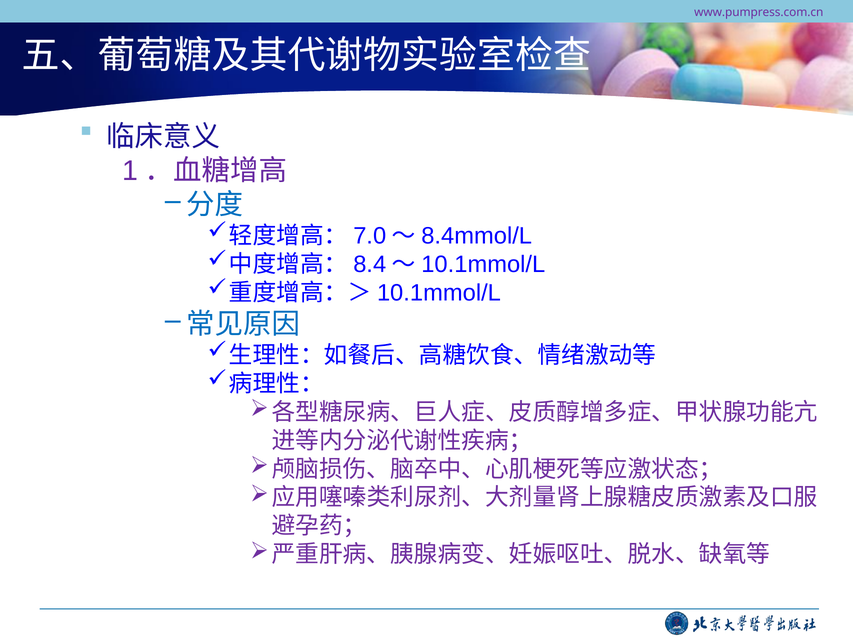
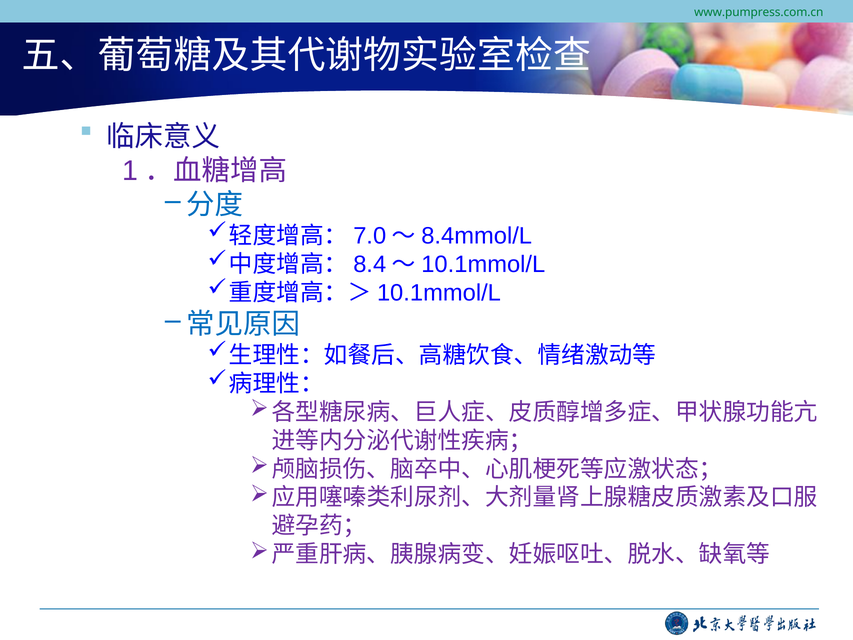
www.pumpress.com.cn colour: purple -> green
